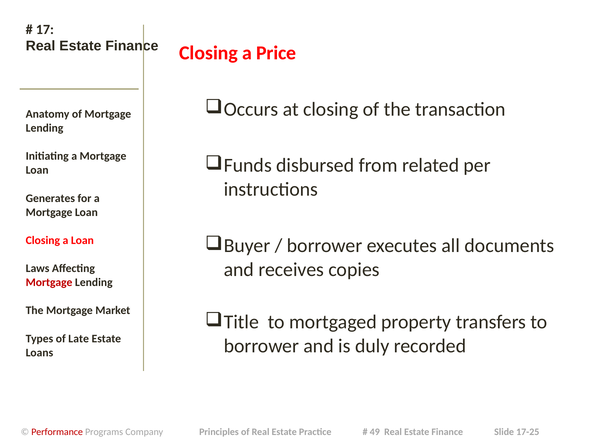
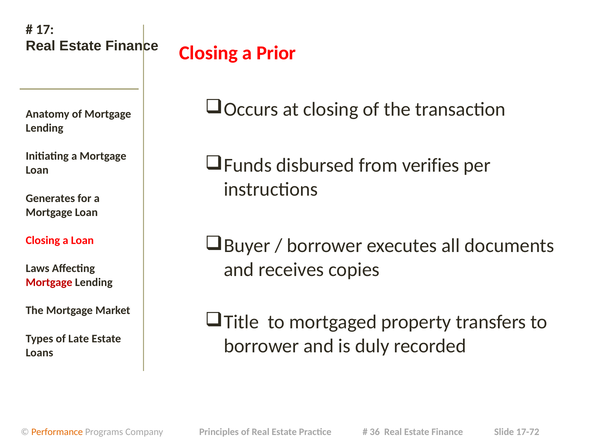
Price: Price -> Prior
related: related -> verifies
Performance colour: red -> orange
49: 49 -> 36
17-25: 17-25 -> 17-72
